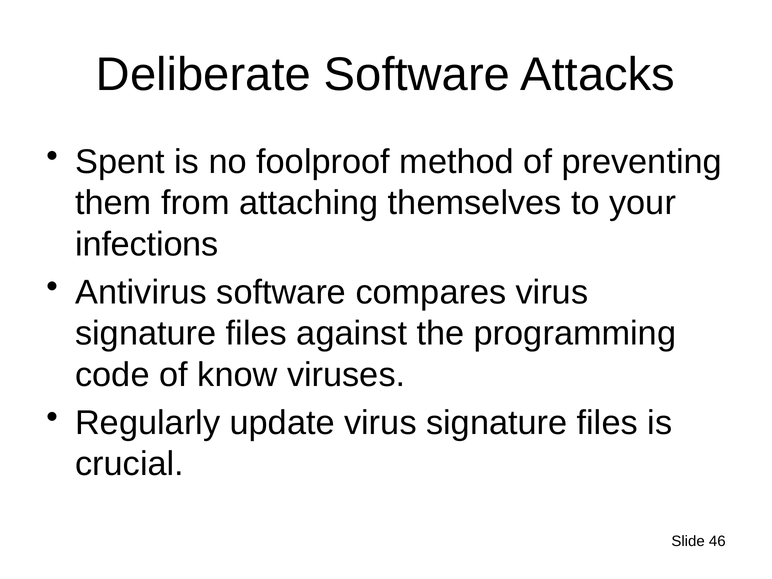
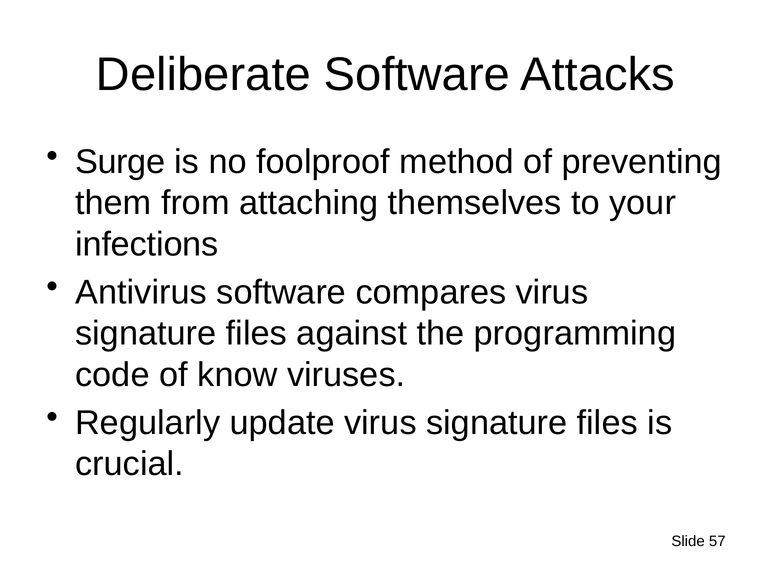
Spent: Spent -> Surge
46: 46 -> 57
